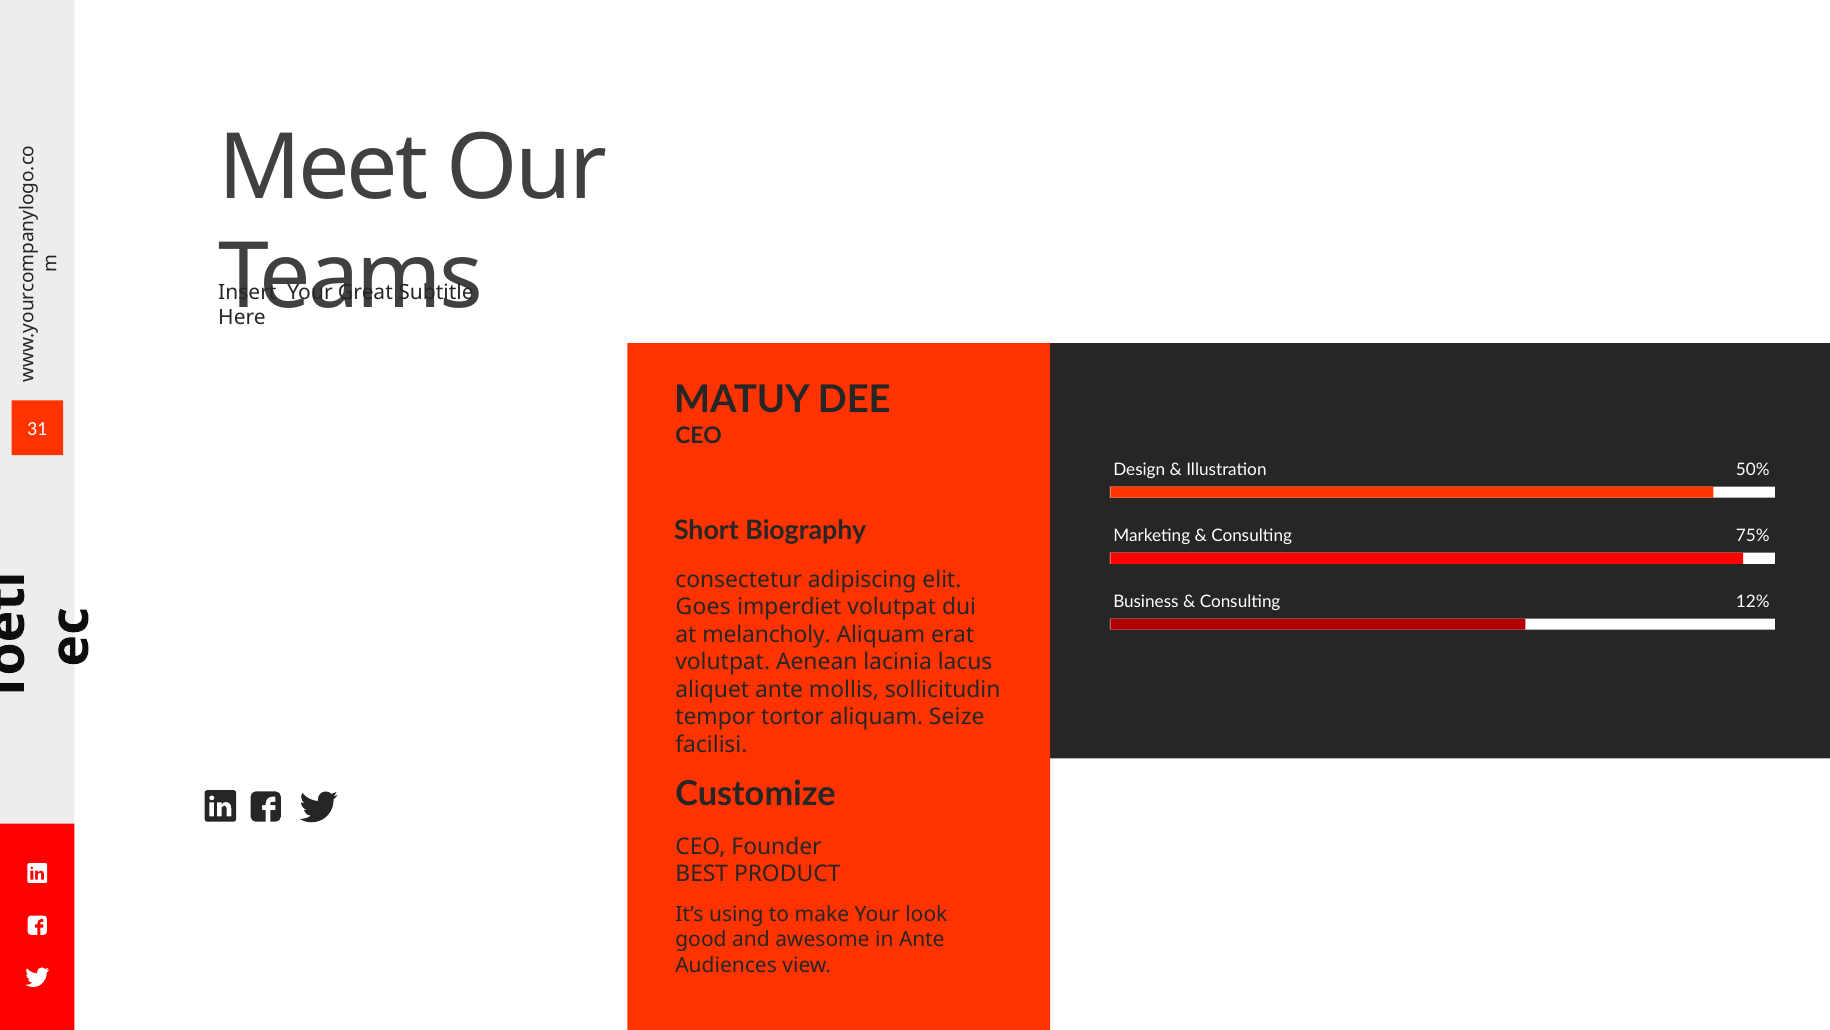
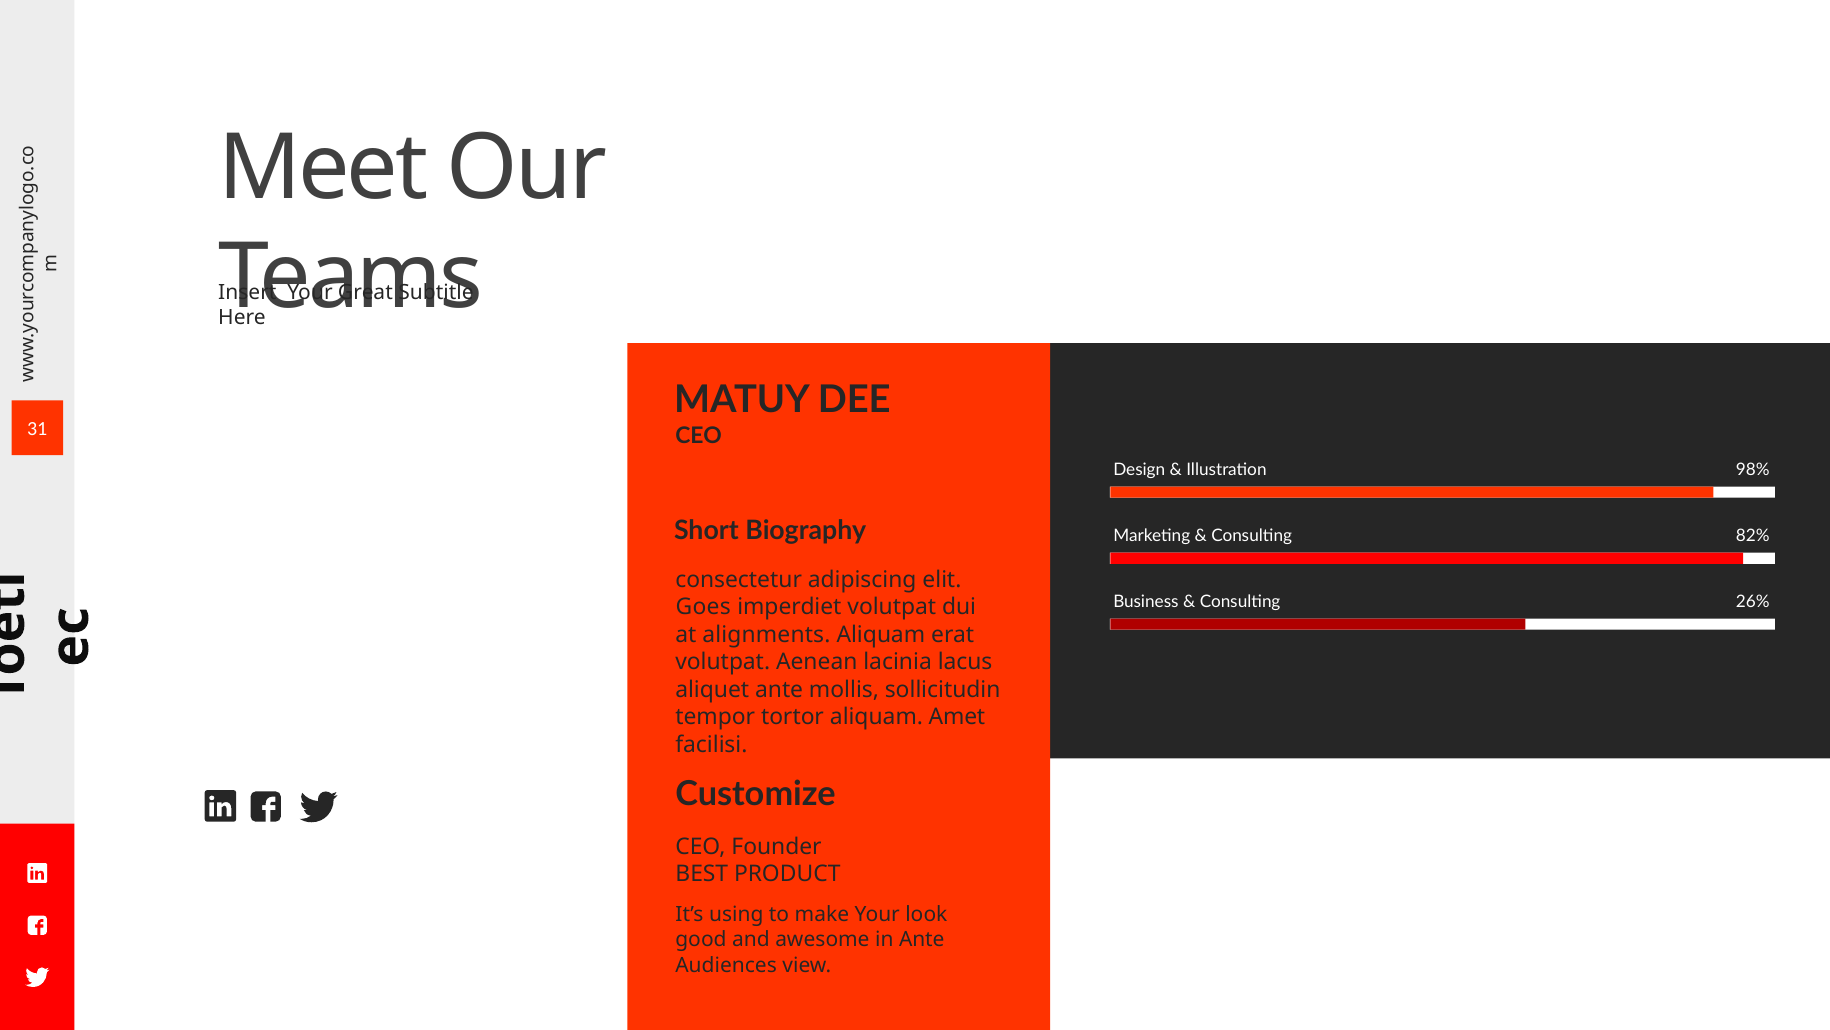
50%: 50% -> 98%
75%: 75% -> 82%
12%: 12% -> 26%
melancholy: melancholy -> alignments
Seize: Seize -> Amet
